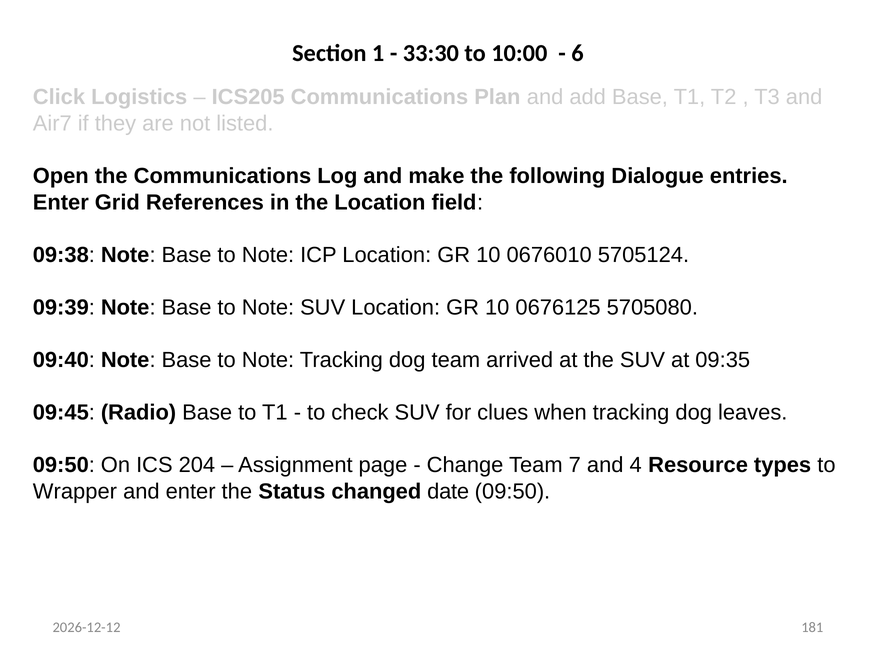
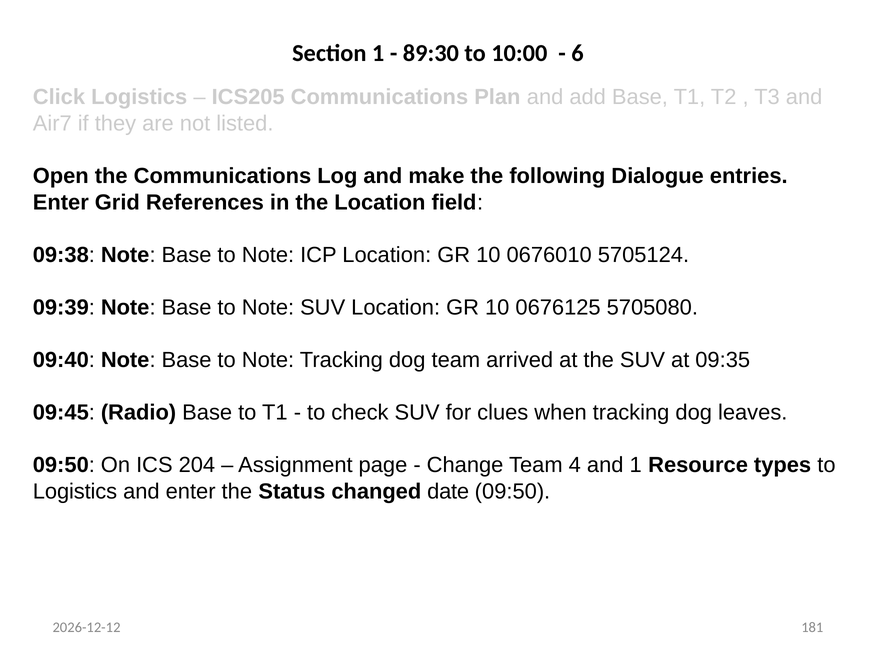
33:30: 33:30 -> 89:30
7: 7 -> 4
and 4: 4 -> 1
Wrapper at (75, 491): Wrapper -> Logistics
